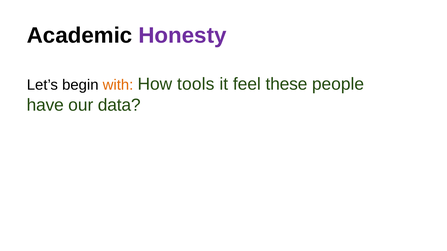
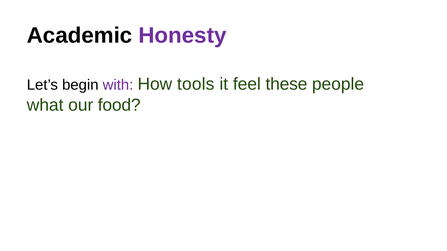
with colour: orange -> purple
have: have -> what
data: data -> food
